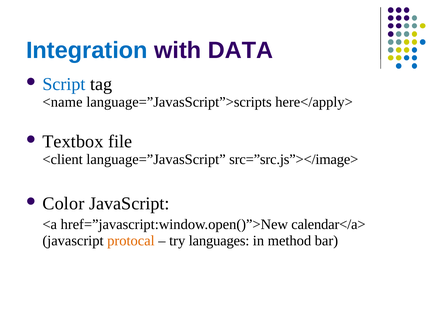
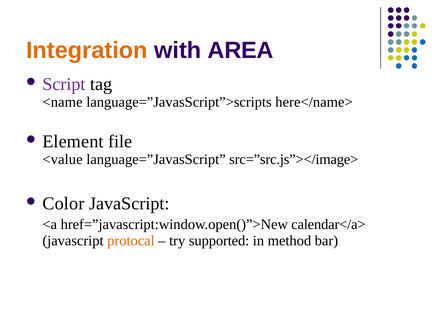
Integration colour: blue -> orange
DATA: DATA -> AREA
Script colour: blue -> purple
here</apply>: here</apply> -> here</name>
Textbox: Textbox -> Element
<client: <client -> <value
languages: languages -> supported
